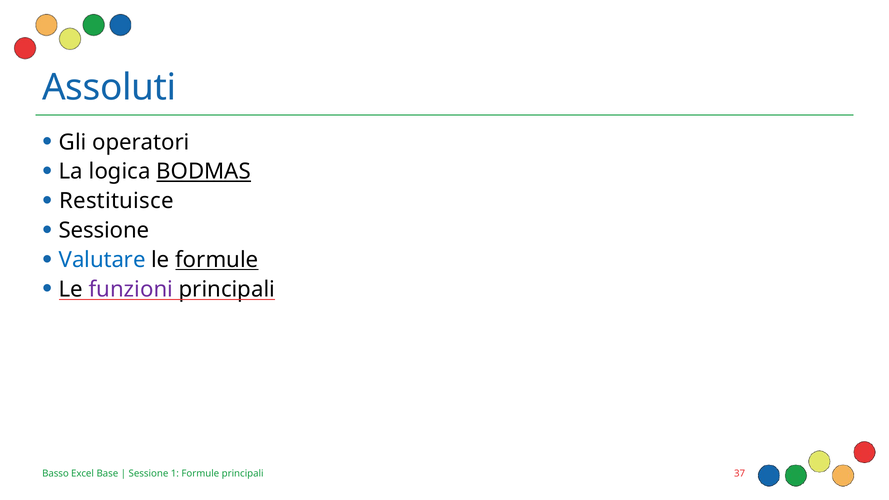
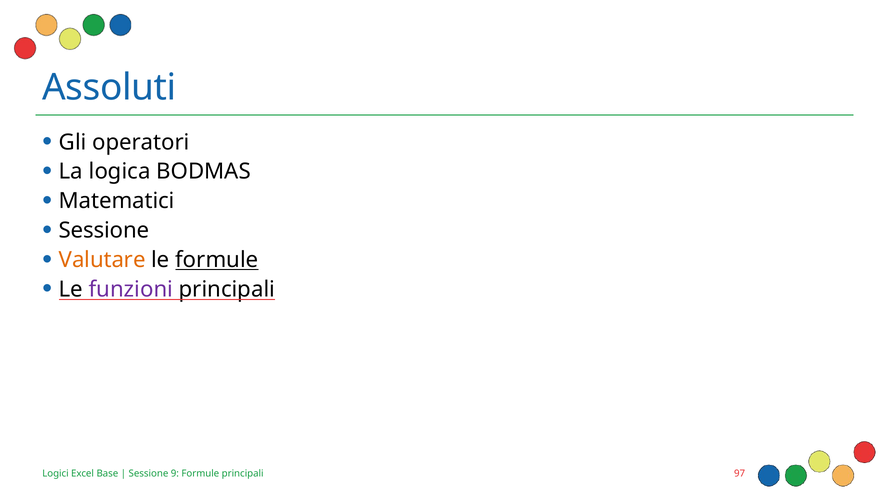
BODMAS underline: present -> none
Restituisce: Restituisce -> Matematici
Valutare colour: blue -> orange
Basso: Basso -> Logici
1: 1 -> 9
37: 37 -> 97
